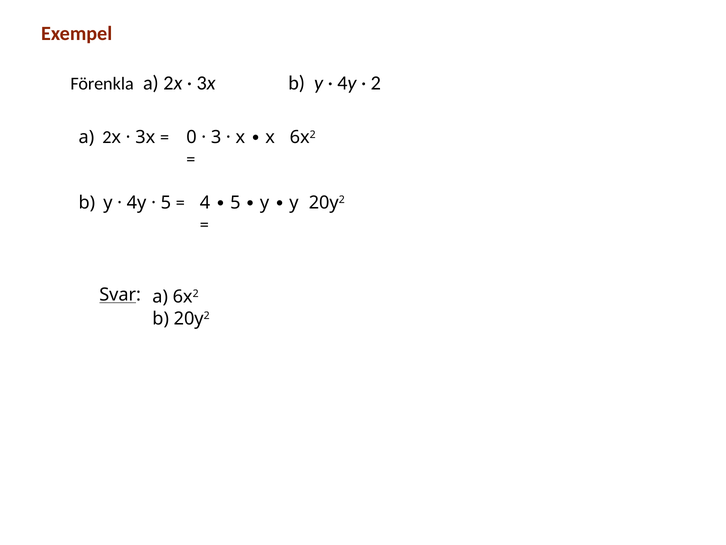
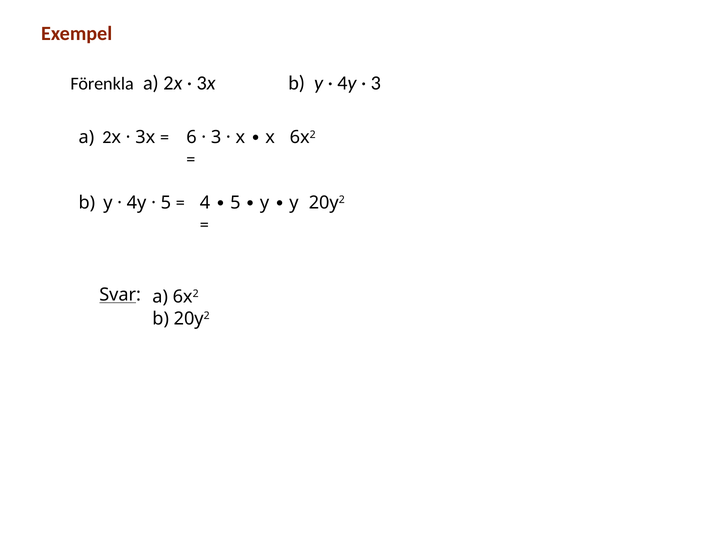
2 at (376, 83): 2 -> 3
0: 0 -> 6
